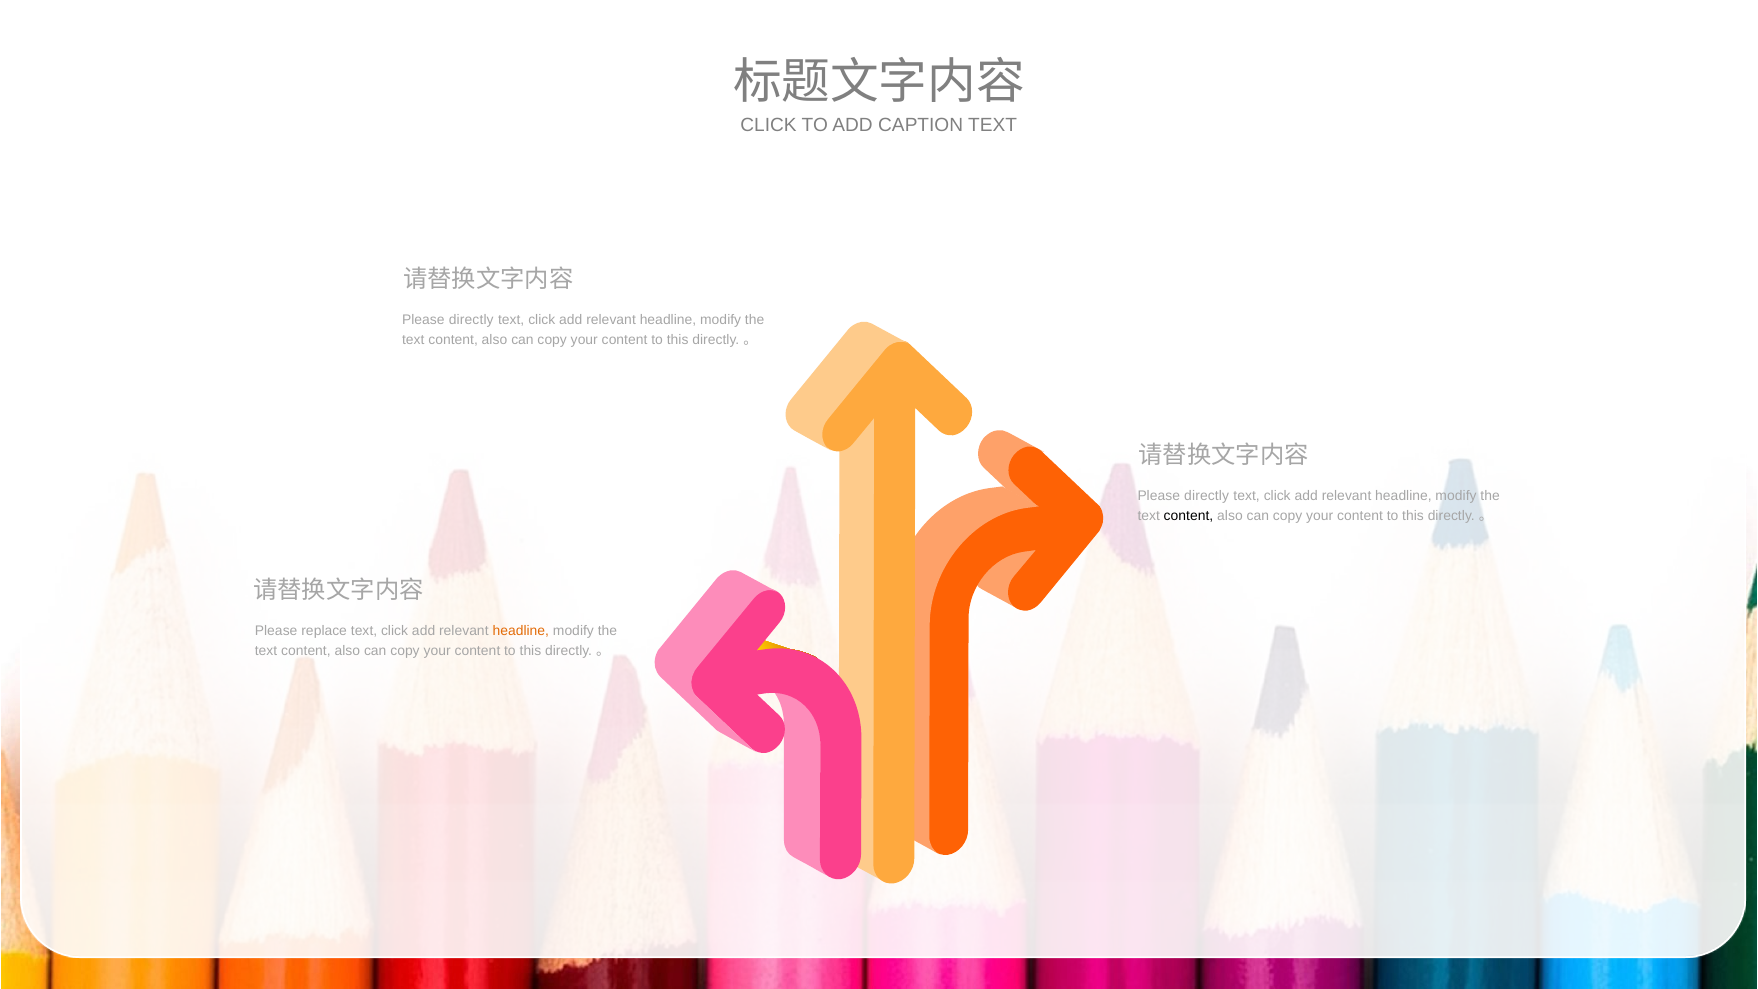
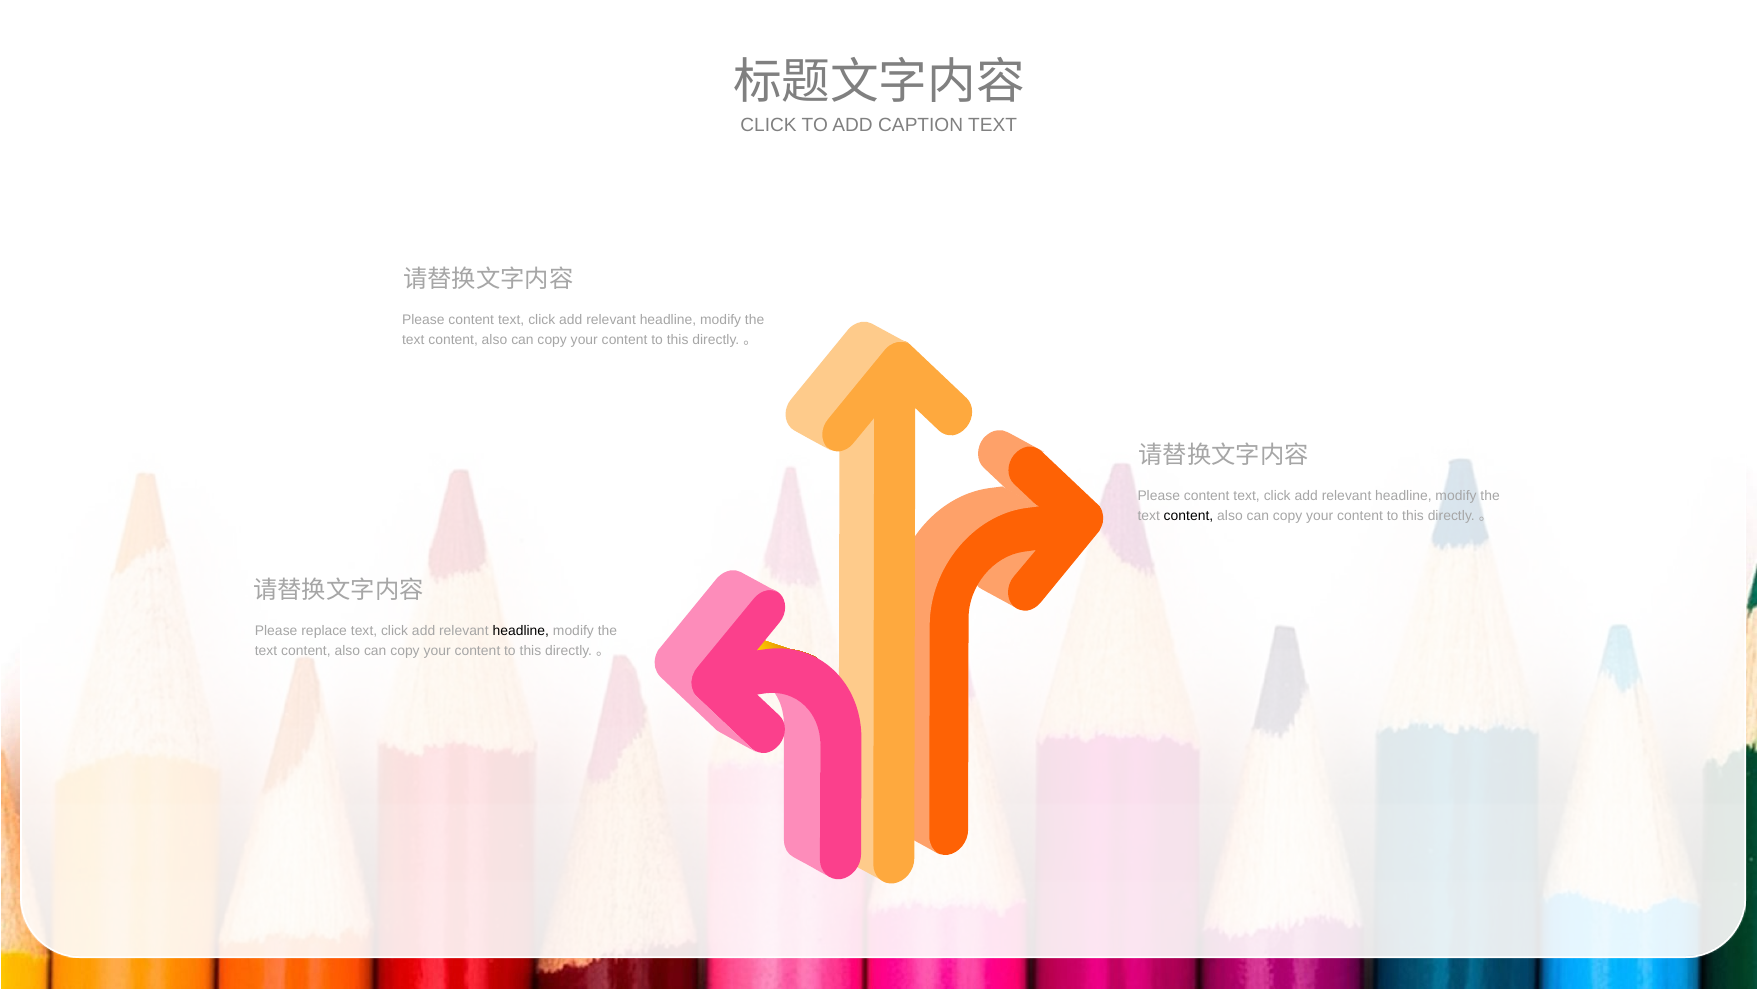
directly at (471, 320): directly -> content
directly at (1207, 496): directly -> content
headline at (521, 631) colour: orange -> black
